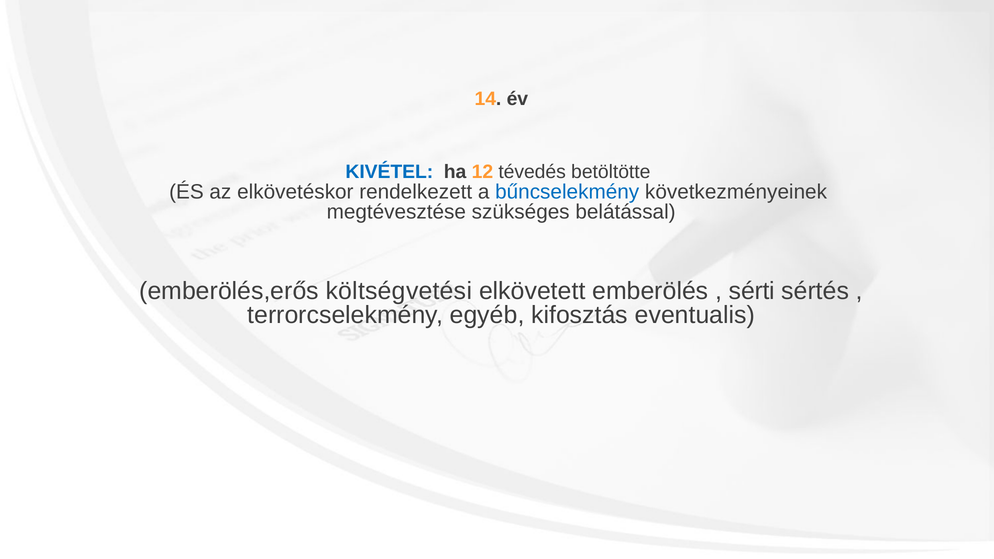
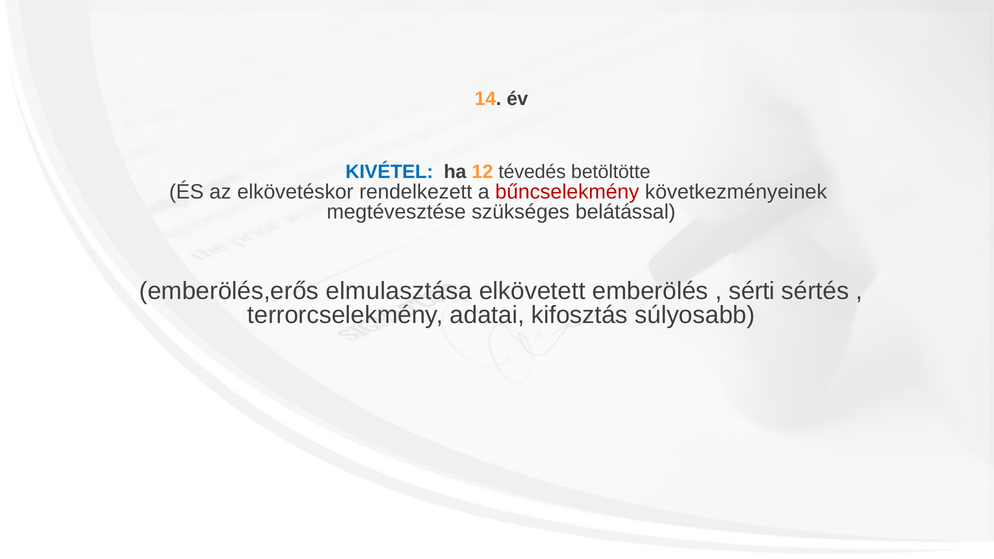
bűncselekmény colour: blue -> red
költségvetési: költségvetési -> elmulasztása
egyéb: egyéb -> adatai
eventualis: eventualis -> súlyosabb
